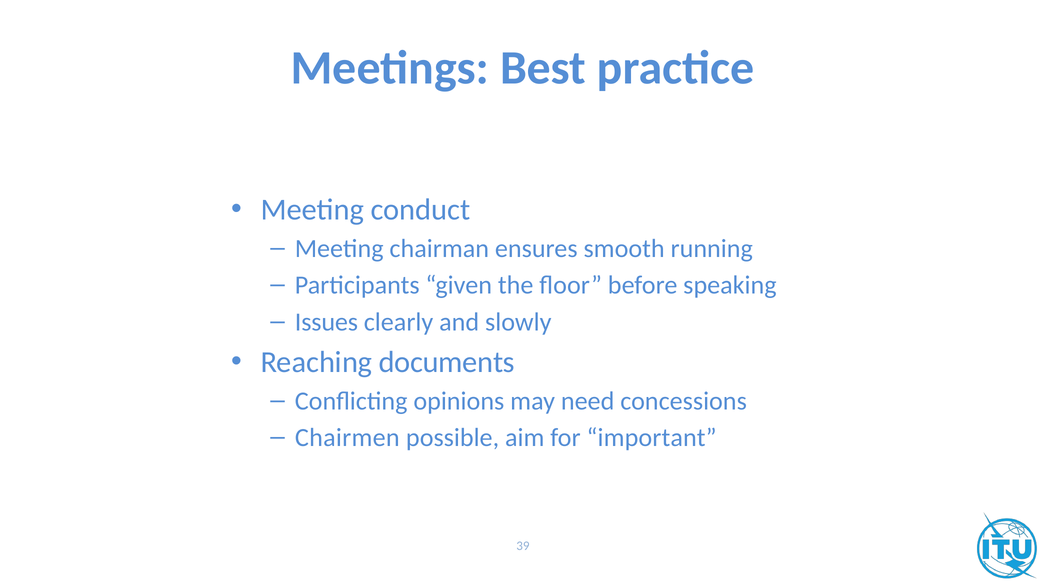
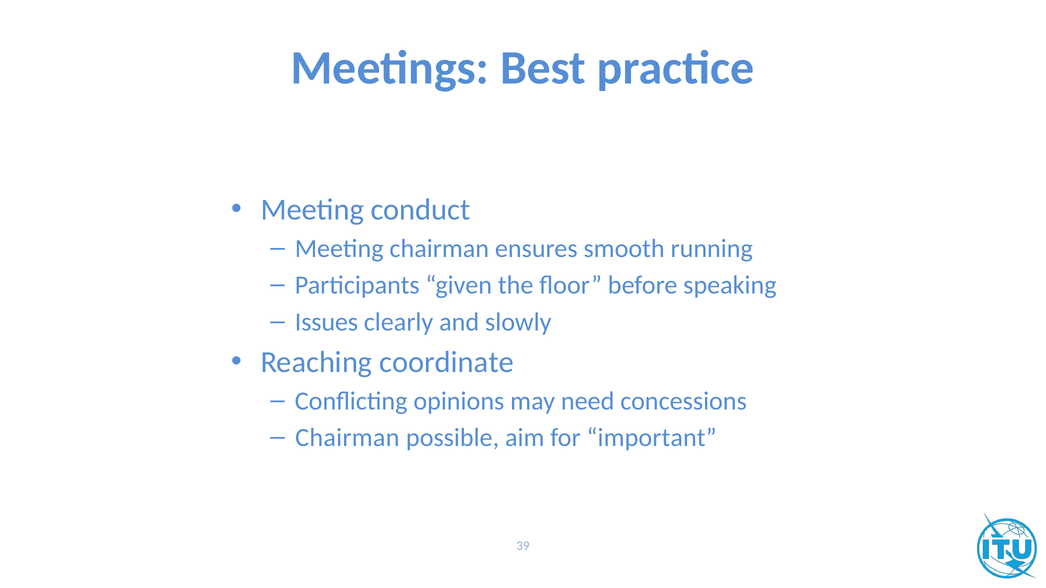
documents: documents -> coordinate
Chairmen at (347, 438): Chairmen -> Chairman
